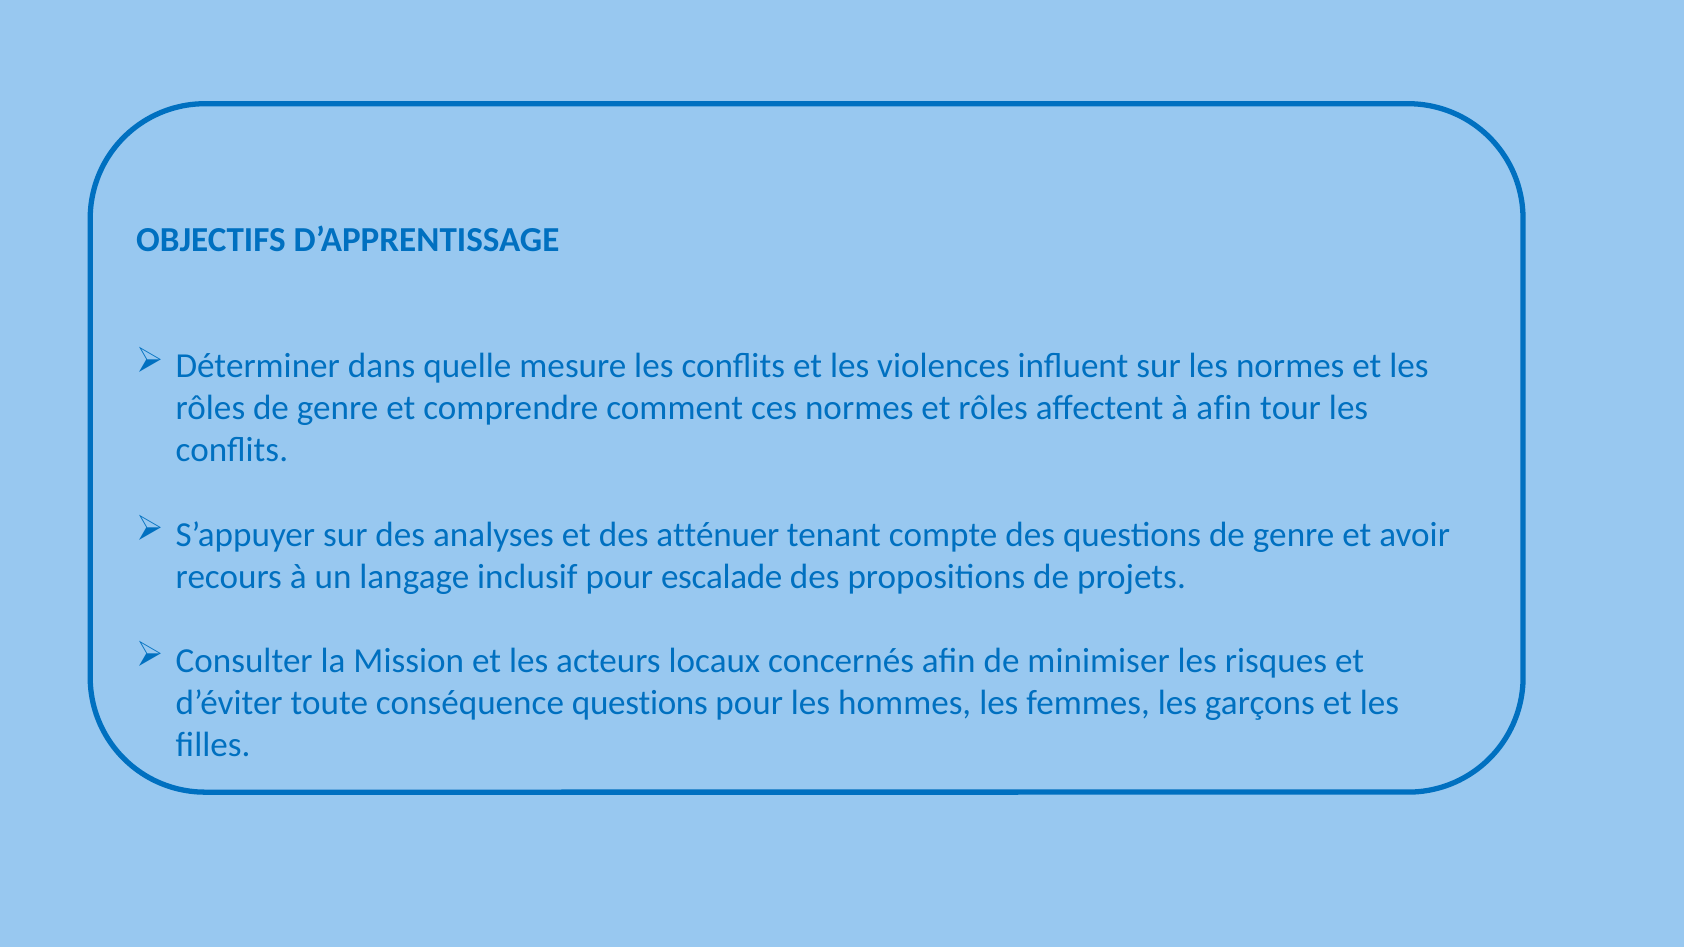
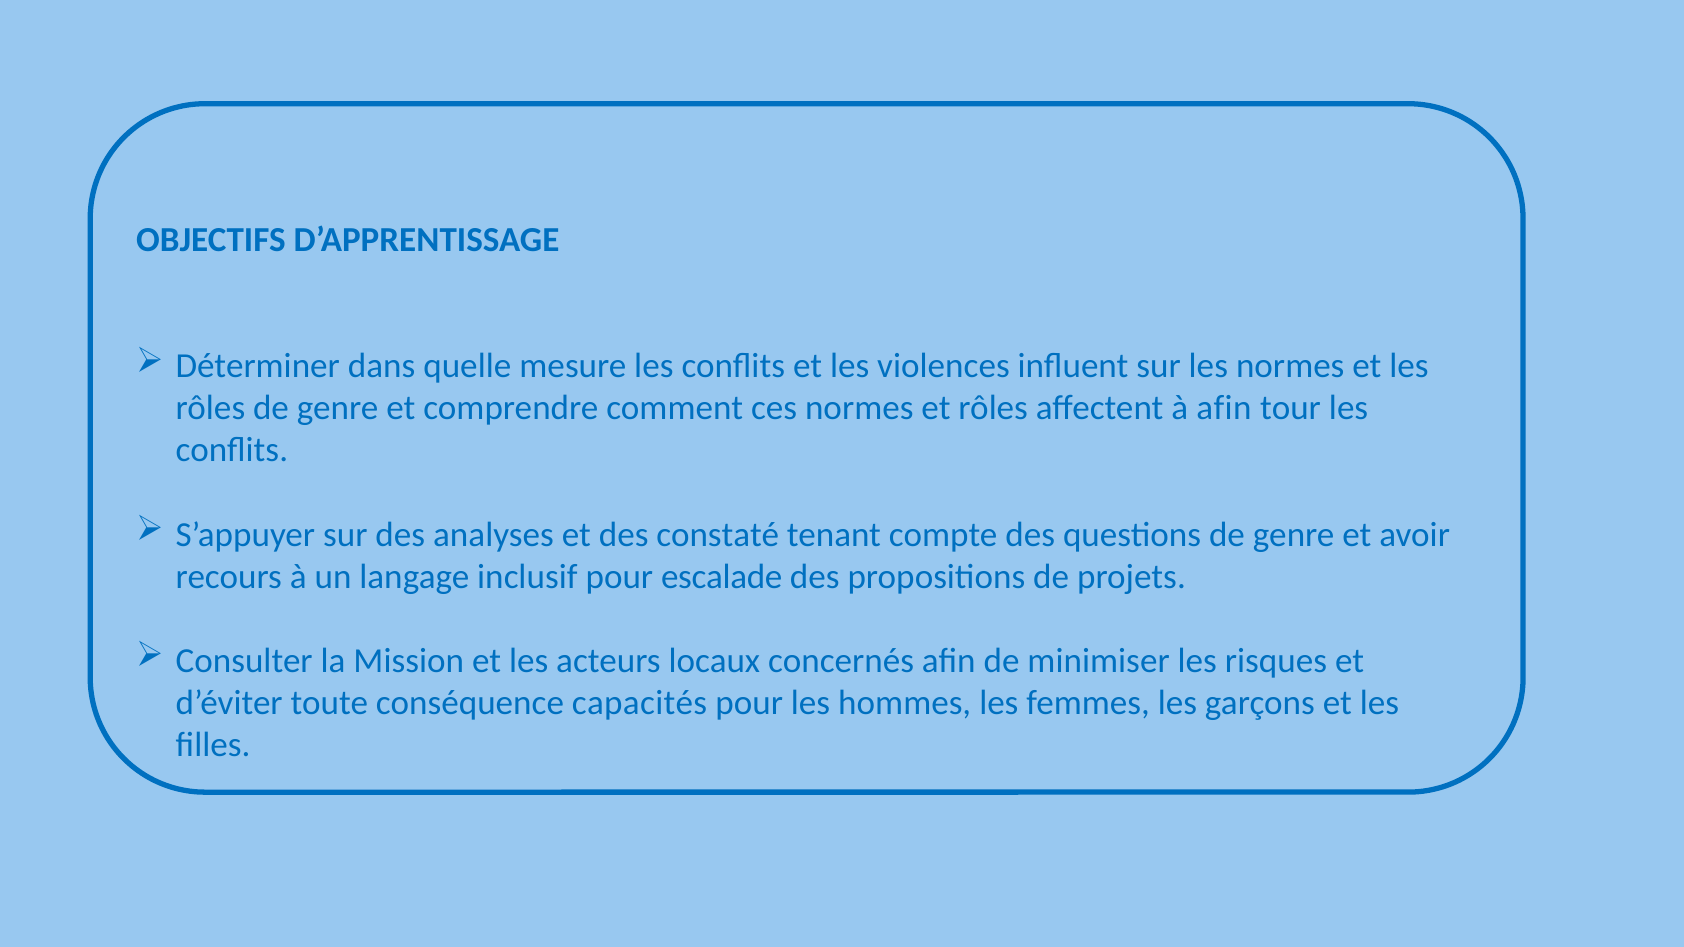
atténuer: atténuer -> constaté
conséquence questions: questions -> capacités
